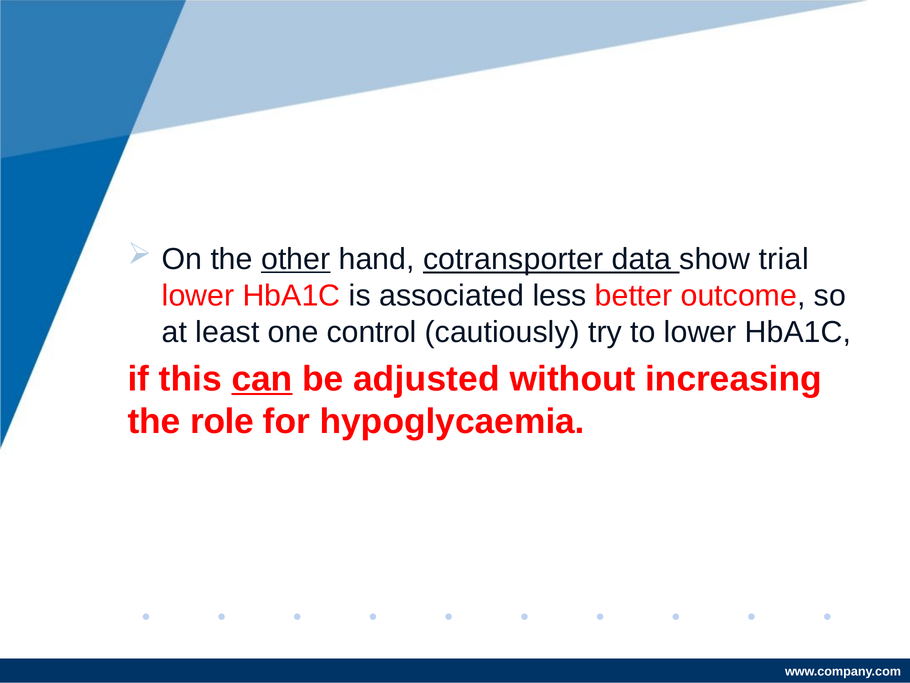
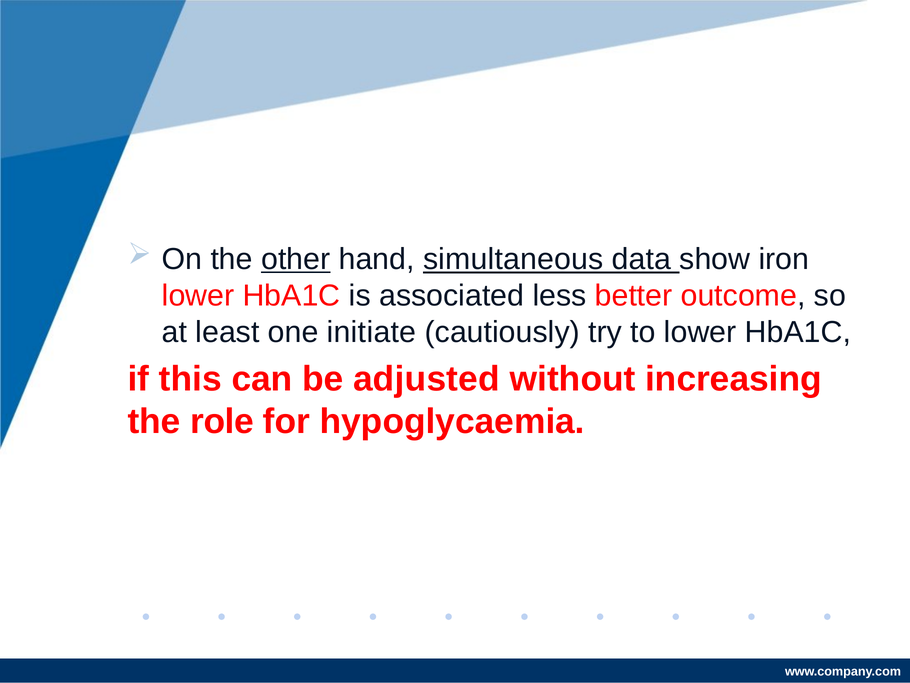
cotransporter: cotransporter -> simultaneous
trial: trial -> iron
control: control -> initiate
can underline: present -> none
